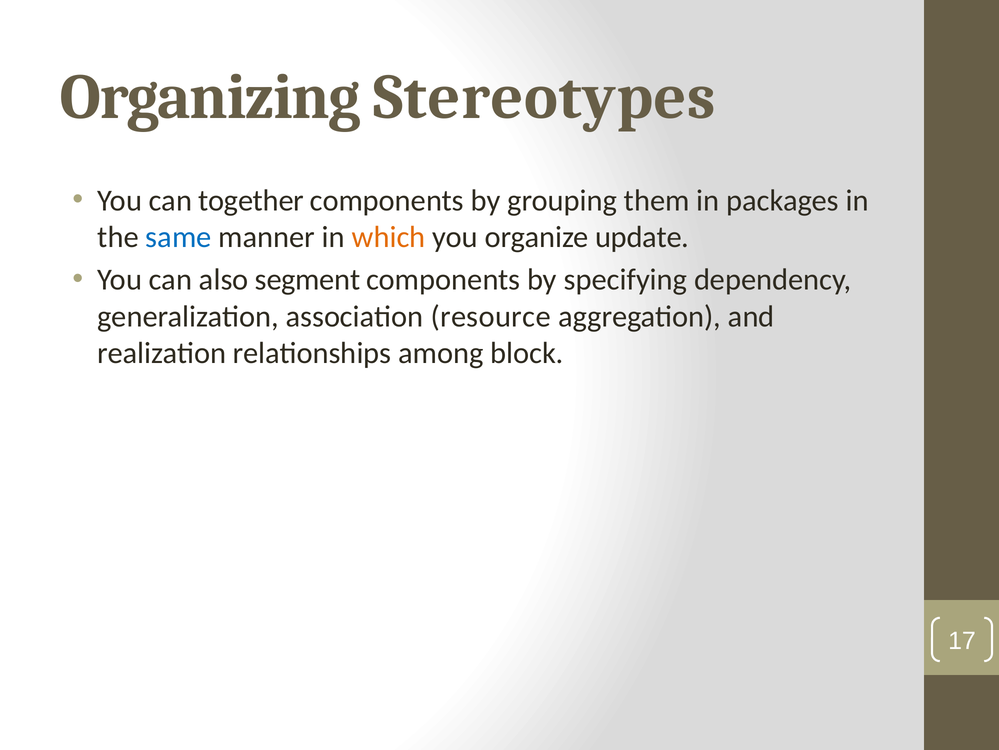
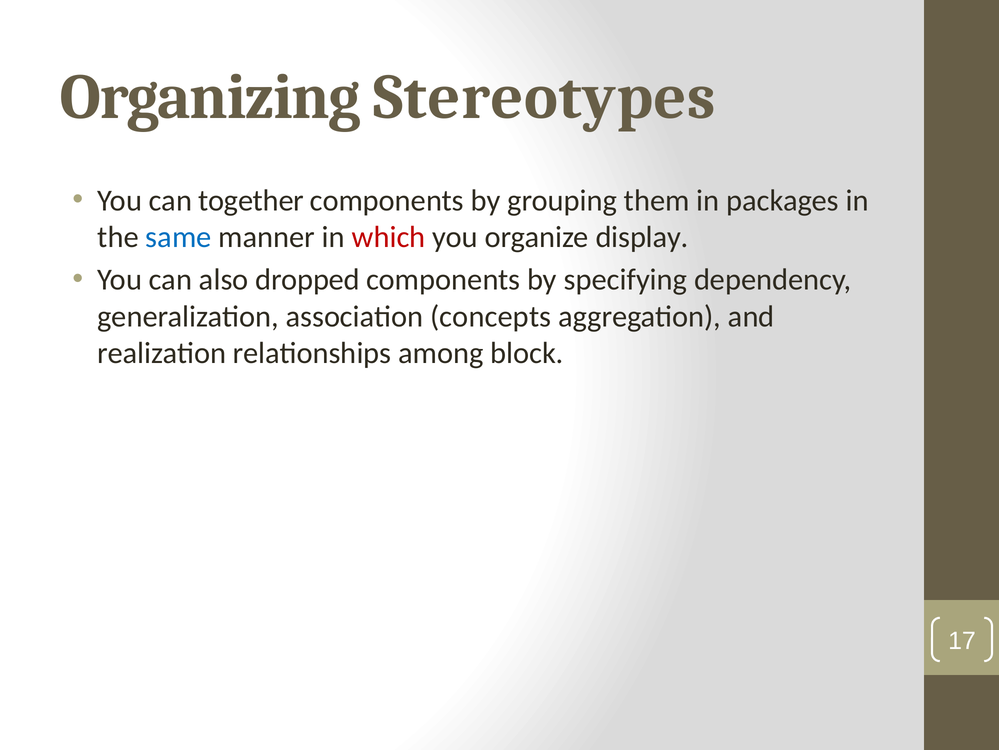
which colour: orange -> red
update: update -> display
segment: segment -> dropped
resource: resource -> concepts
